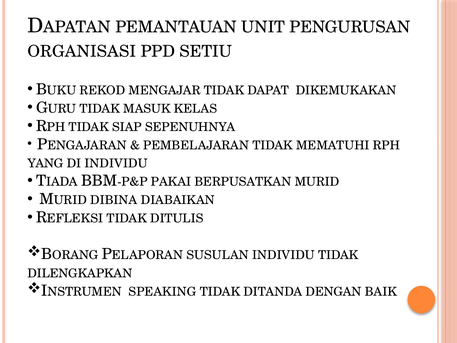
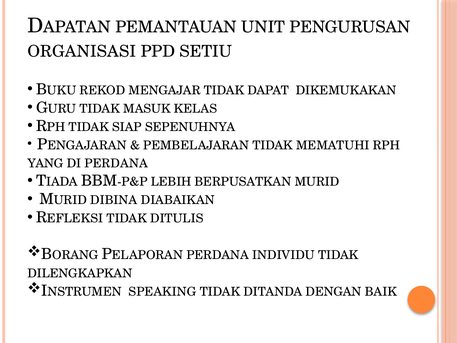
DI INDIVIDU: INDIVIDU -> PERDANA
PAKAI: PAKAI -> LEBIH
SUSULAN at (218, 255): SUSULAN -> PERDANA
